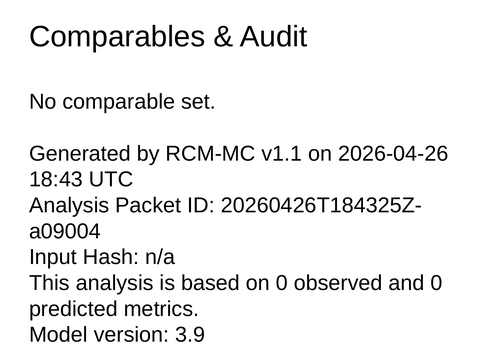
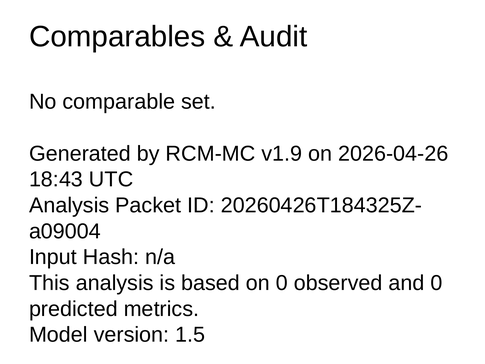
v1.1: v1.1 -> v1.9
3.9: 3.9 -> 1.5
